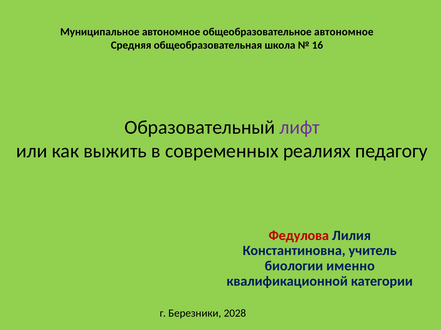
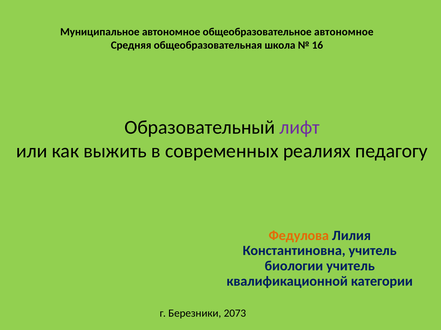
Федулова colour: red -> orange
биологии именно: именно -> учитель
2028: 2028 -> 2073
